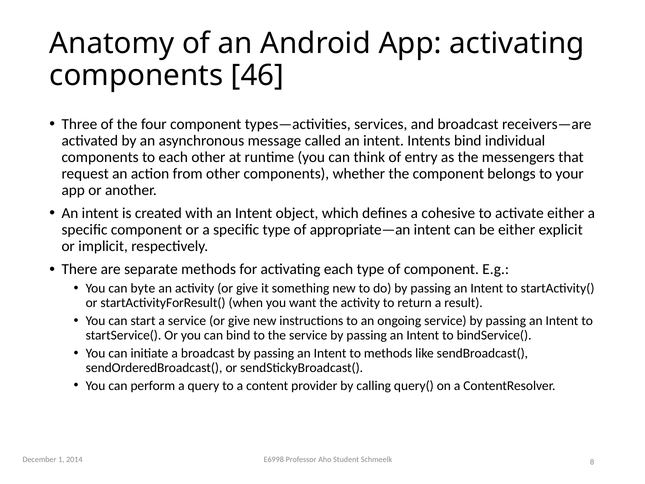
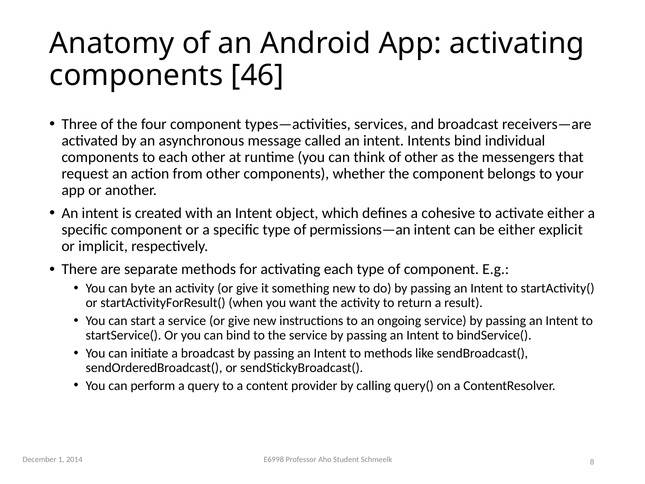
of entry: entry -> other
appropriate—an: appropriate—an -> permissions—an
